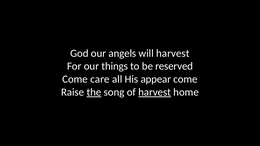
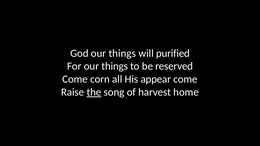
God our angels: angels -> things
will harvest: harvest -> purified
care: care -> corn
harvest at (155, 92) underline: present -> none
